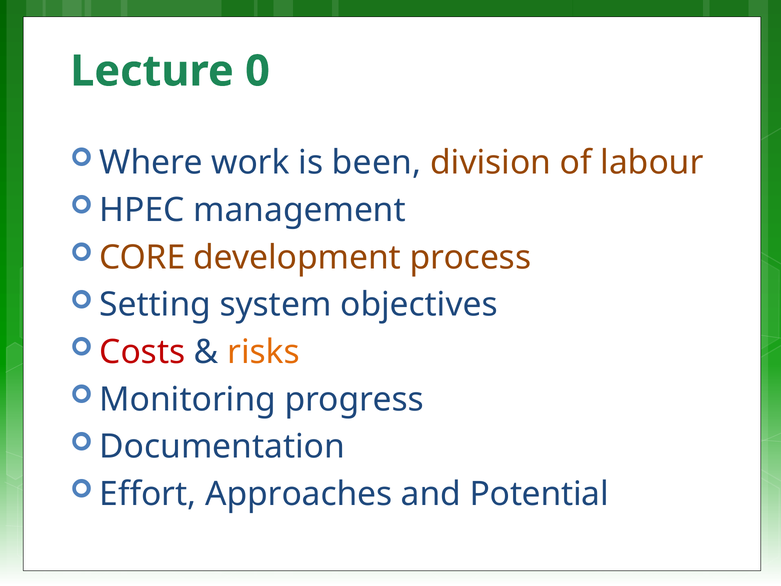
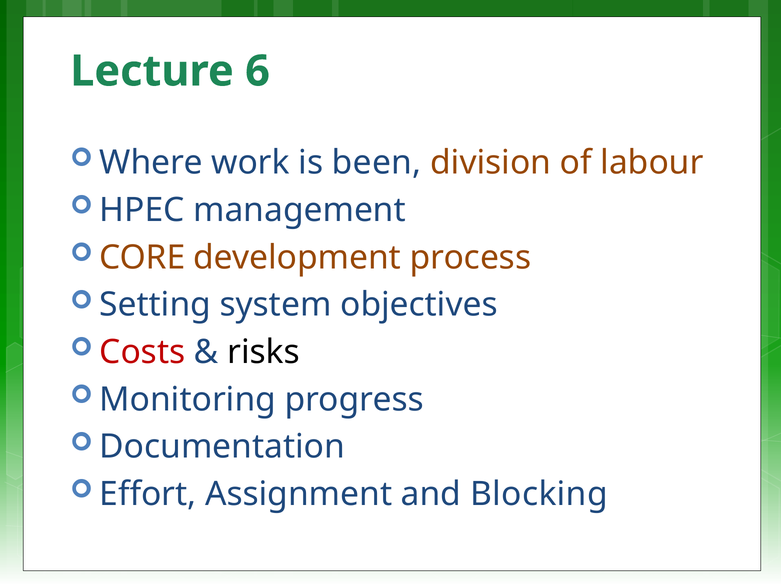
0: 0 -> 6
risks colour: orange -> black
Approaches: Approaches -> Assignment
Potential: Potential -> Blocking
